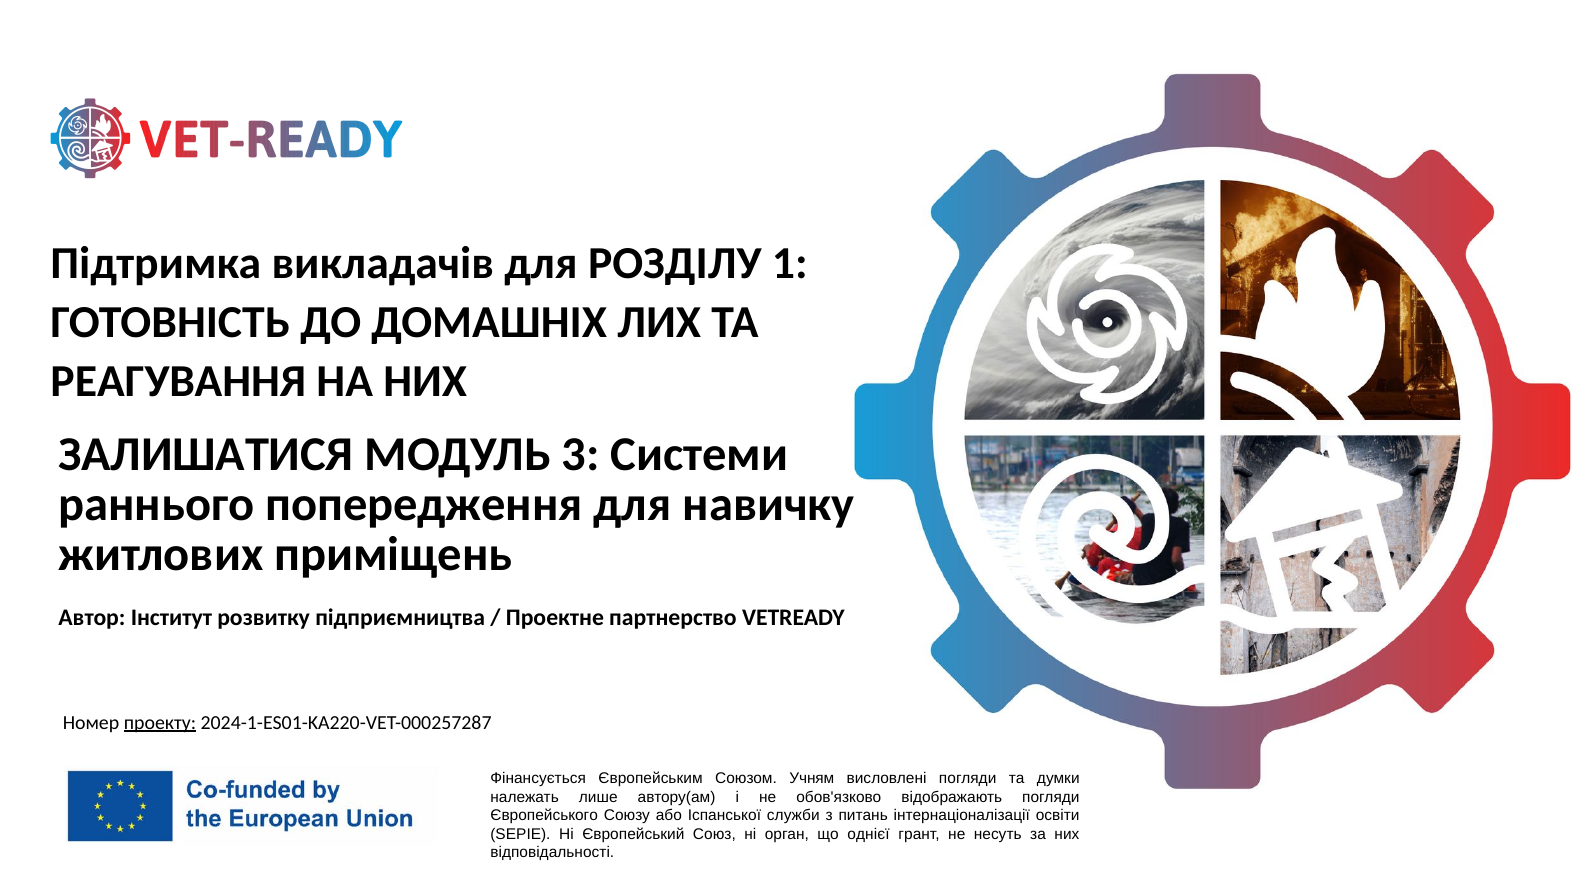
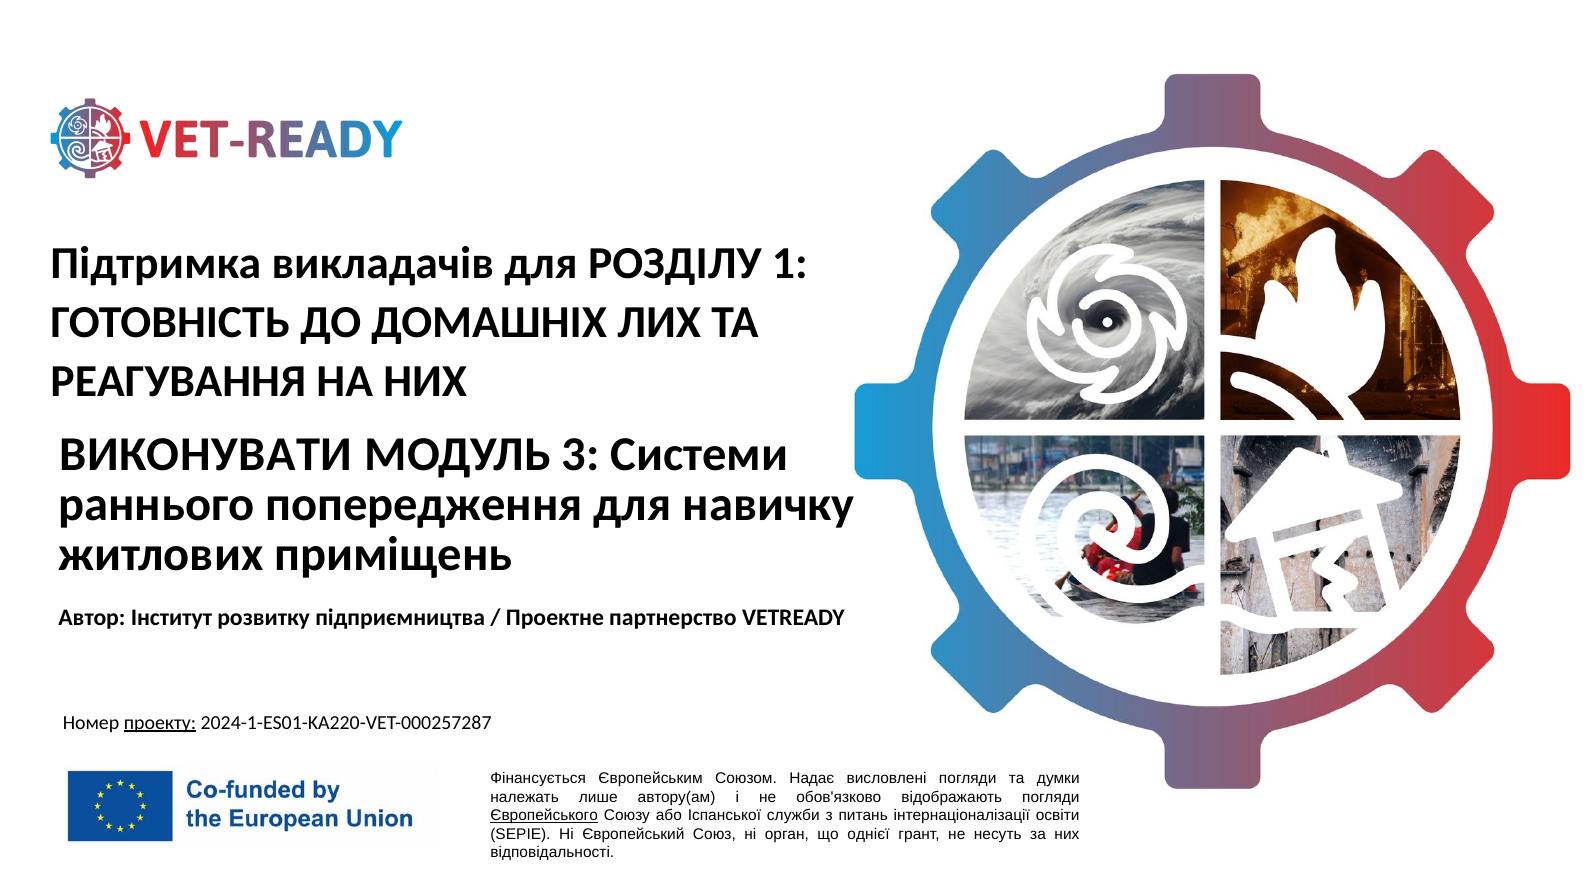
ЗАЛИШАТИСЯ: ЗАЛИШАТИСЯ -> ВИКОНУВАТИ
Учням: Учням -> Надає
Європейського underline: none -> present
